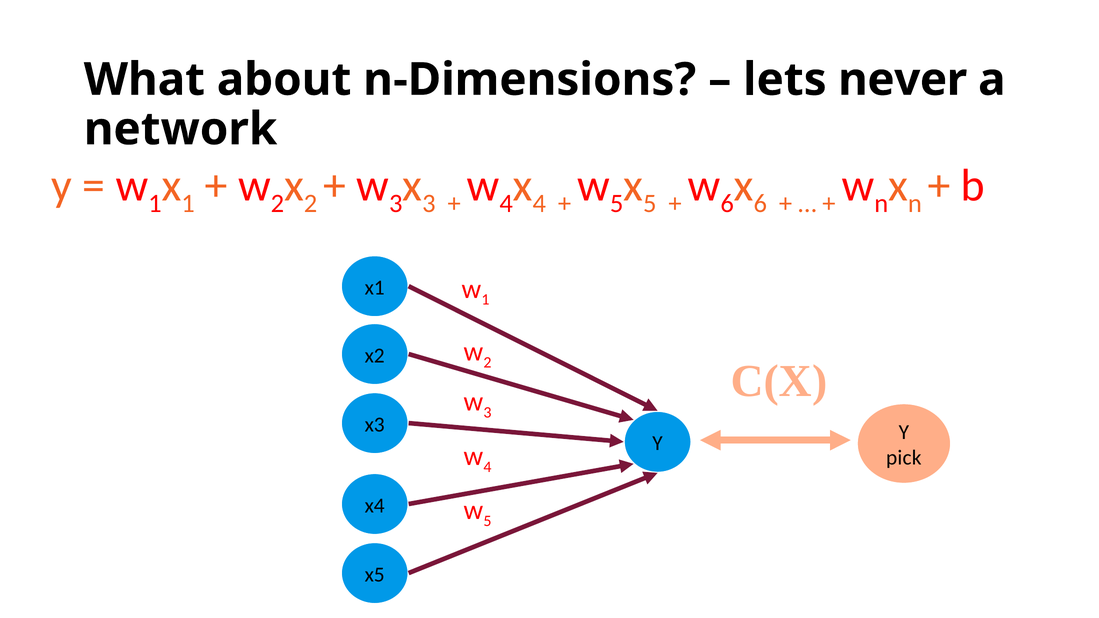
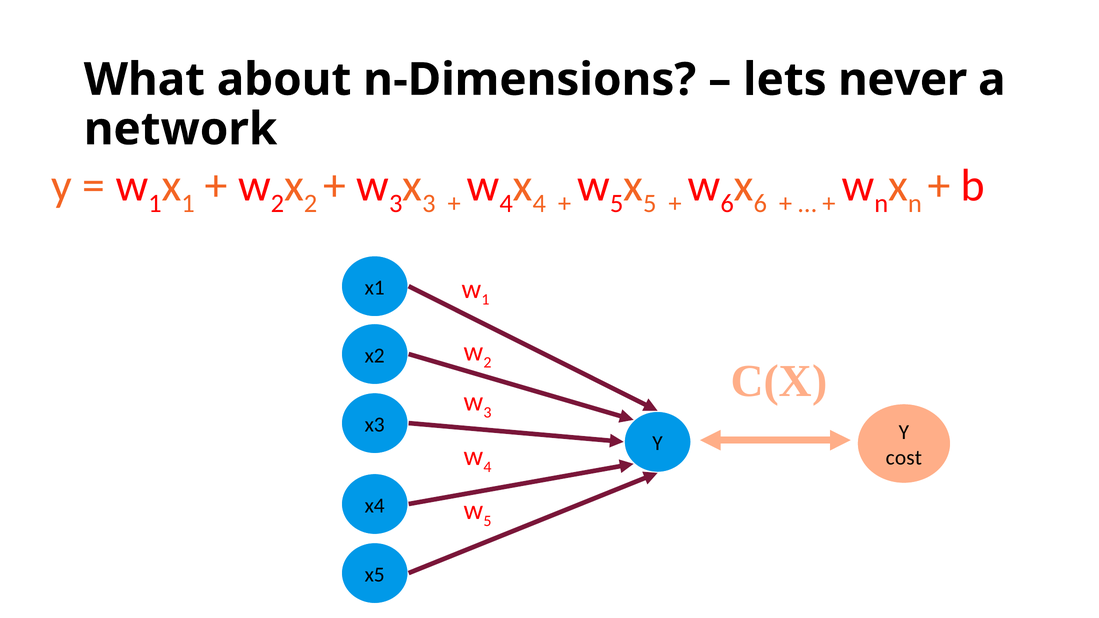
pick: pick -> cost
